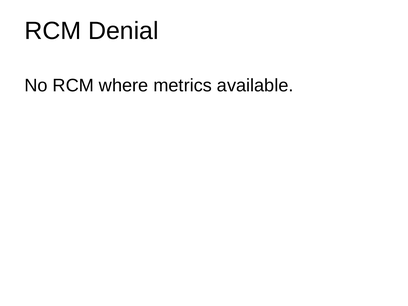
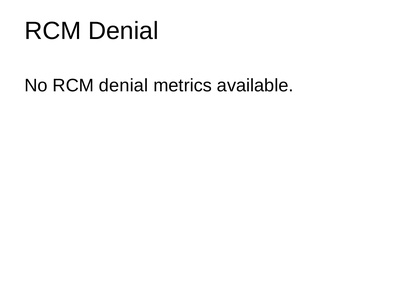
No RCM where: where -> denial
